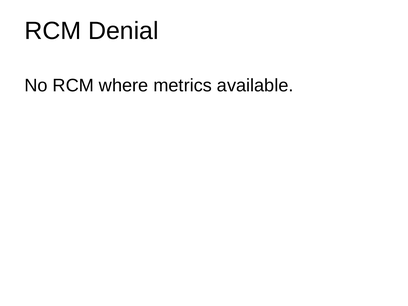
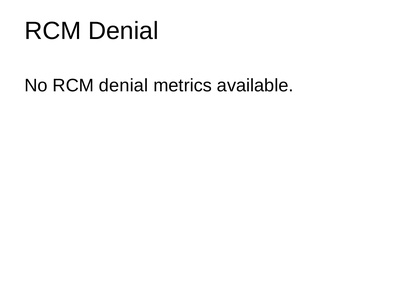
No RCM where: where -> denial
